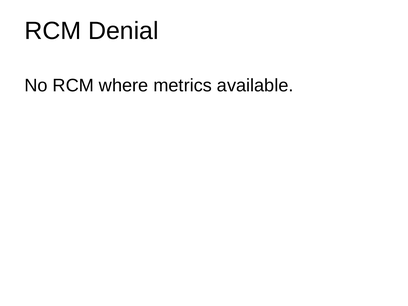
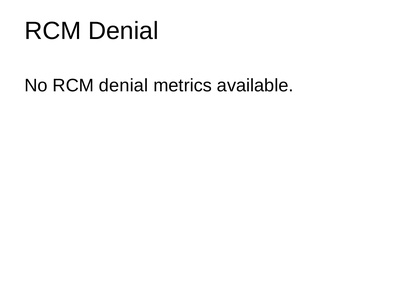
No RCM where: where -> denial
